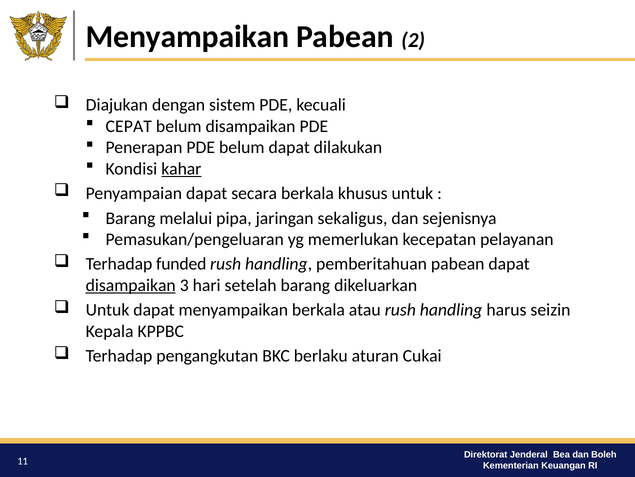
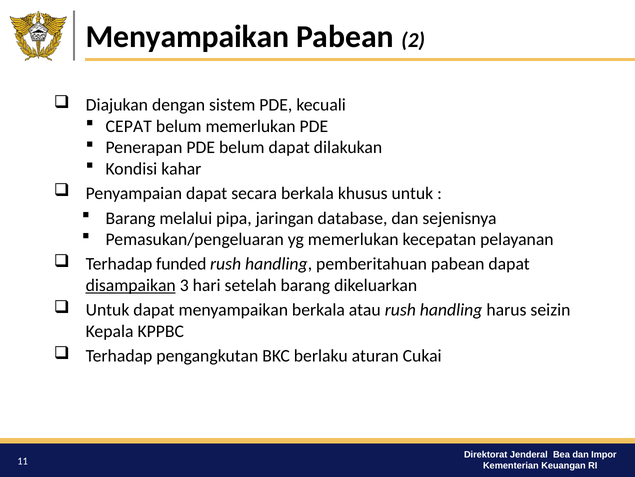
belum disampaikan: disampaikan -> memerlukan
kahar underline: present -> none
sekaligus: sekaligus -> database
Boleh: Boleh -> Impor
